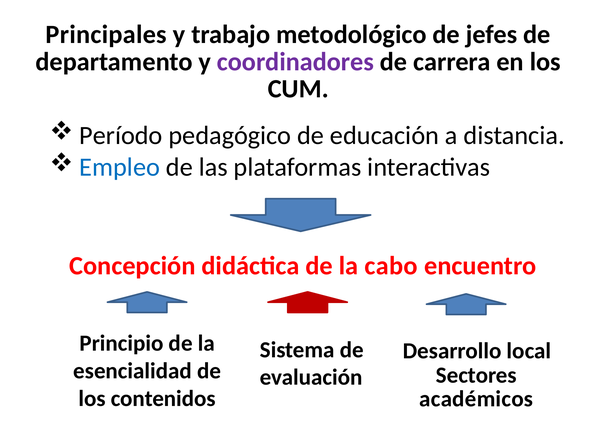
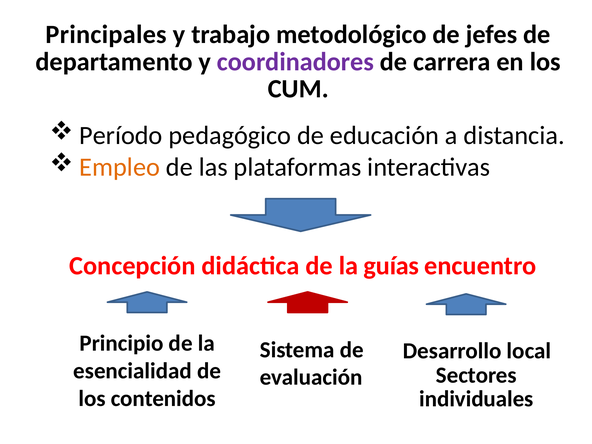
Empleo colour: blue -> orange
cabo: cabo -> guías
académicos: académicos -> individuales
